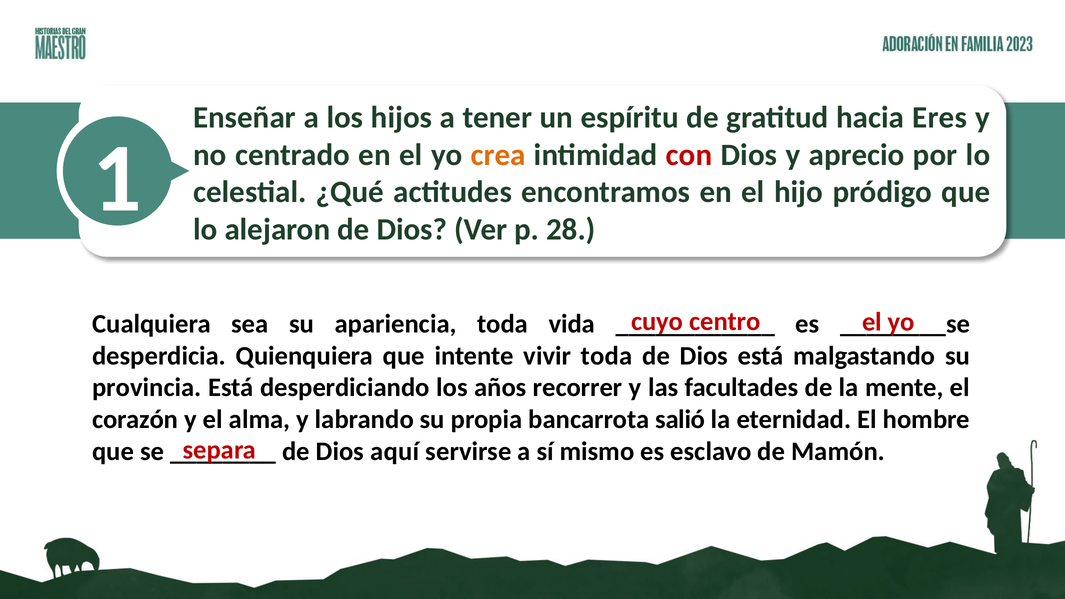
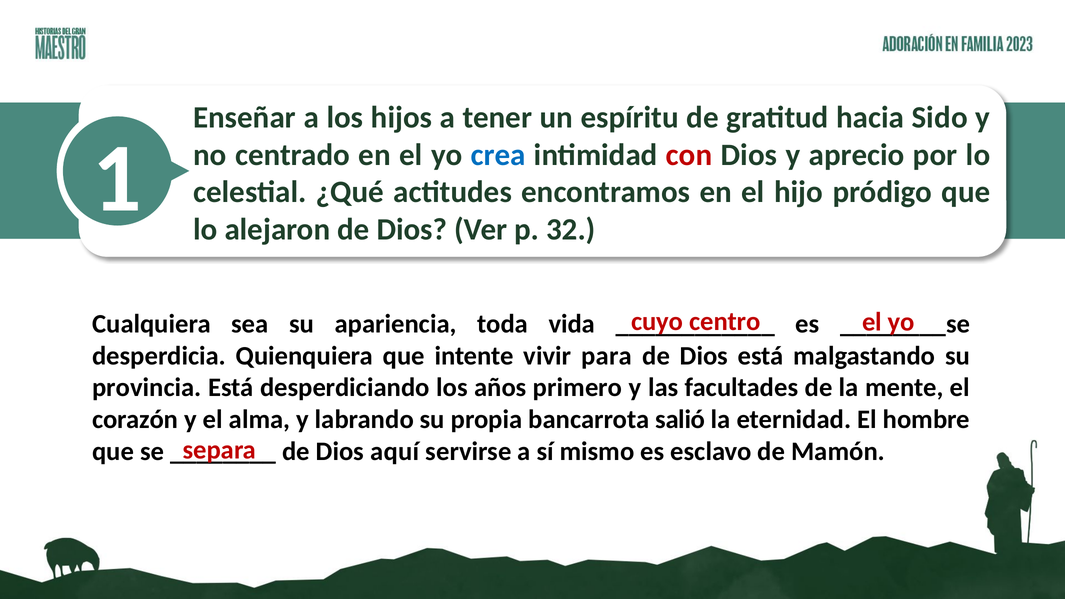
Eres: Eres -> Sido
crea colour: orange -> blue
28: 28 -> 32
vivir toda: toda -> para
recorrer: recorrer -> primero
